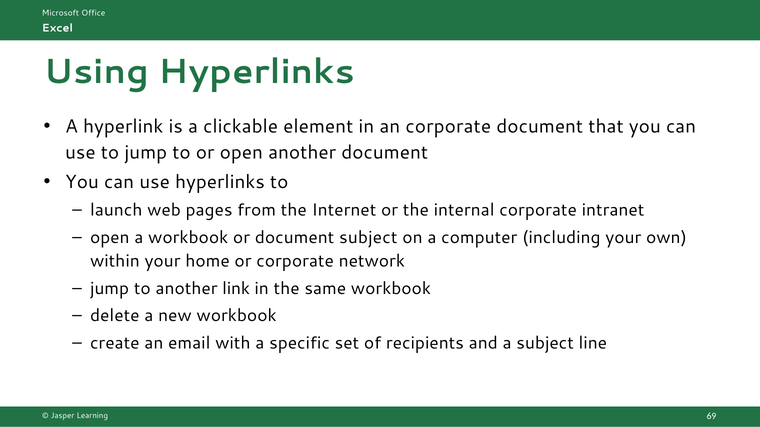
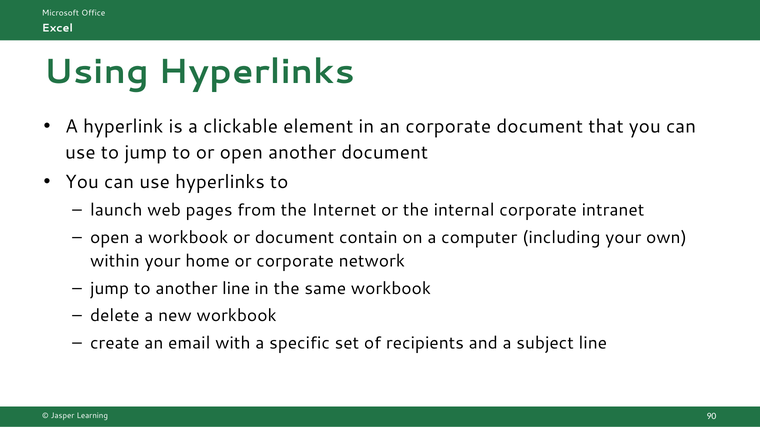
document subject: subject -> contain
another link: link -> line
69: 69 -> 90
